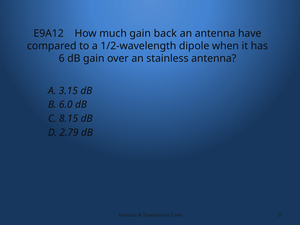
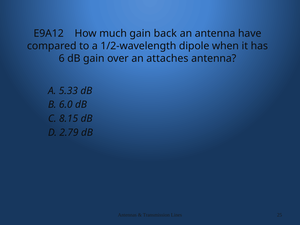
stainless: stainless -> attaches
3.15: 3.15 -> 5.33
